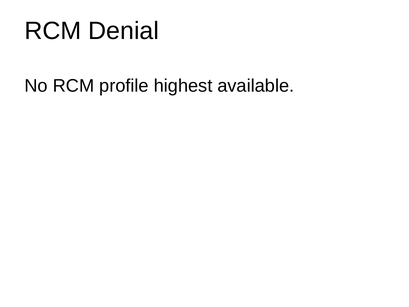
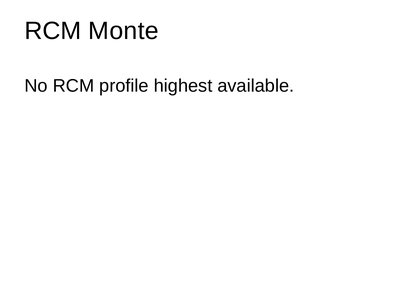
Denial: Denial -> Monte
